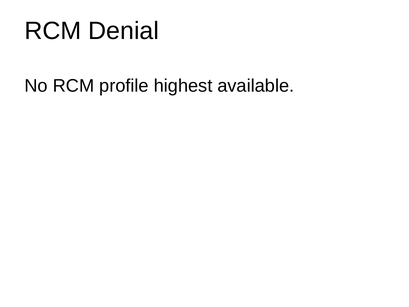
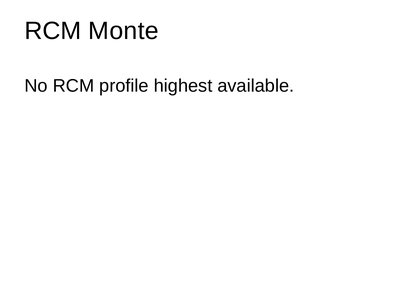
Denial: Denial -> Monte
